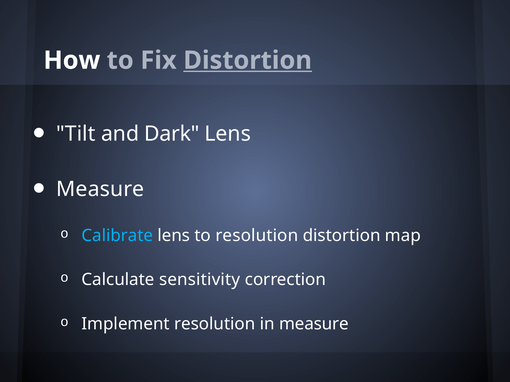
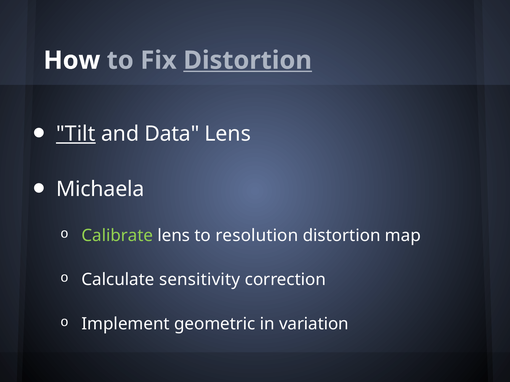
Tilt underline: none -> present
Dark: Dark -> Data
Measure at (100, 189): Measure -> Michaela
Calibrate colour: light blue -> light green
Implement resolution: resolution -> geometric
in measure: measure -> variation
